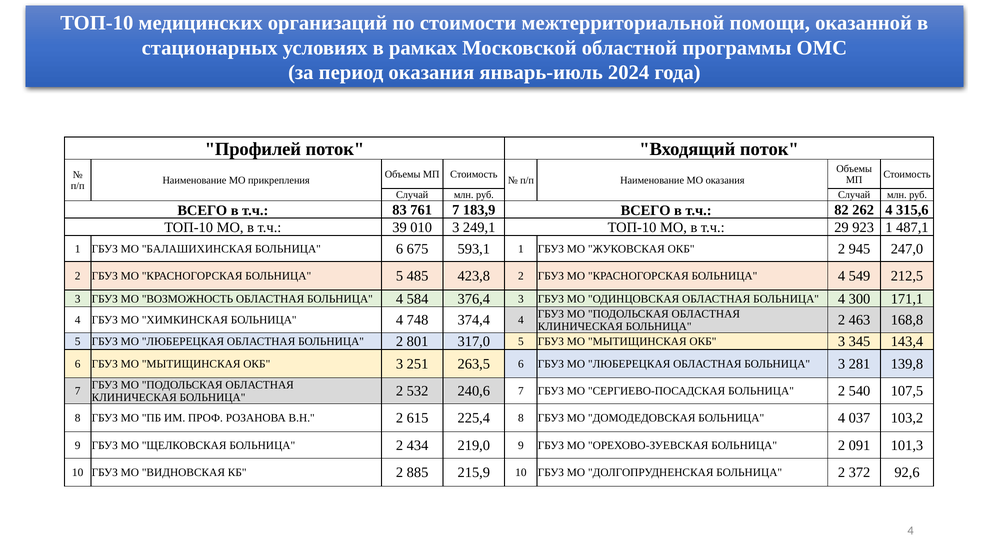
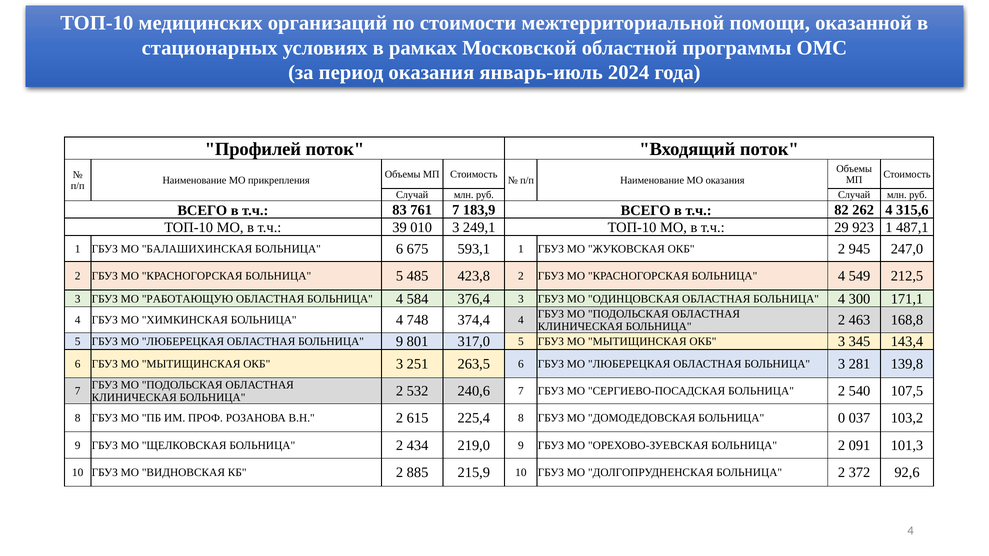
ВОЗМОЖНОСТЬ: ВОЗМОЖНОСТЬ -> РАБОТАЮЩУЮ
ОБЛАСТНАЯ БОЛЬНИЦА 2: 2 -> 9
ДОМОДЕДОВСКАЯ БОЛЬНИЦА 4: 4 -> 0
